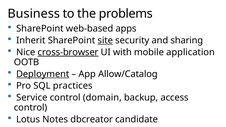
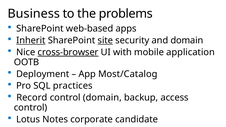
Inherit underline: none -> present
and sharing: sharing -> domain
Deployment underline: present -> none
Allow/Catalog: Allow/Catalog -> Most/Catalog
Service: Service -> Record
dbcreator: dbcreator -> corporate
